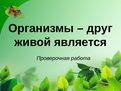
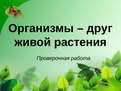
является: является -> растения
